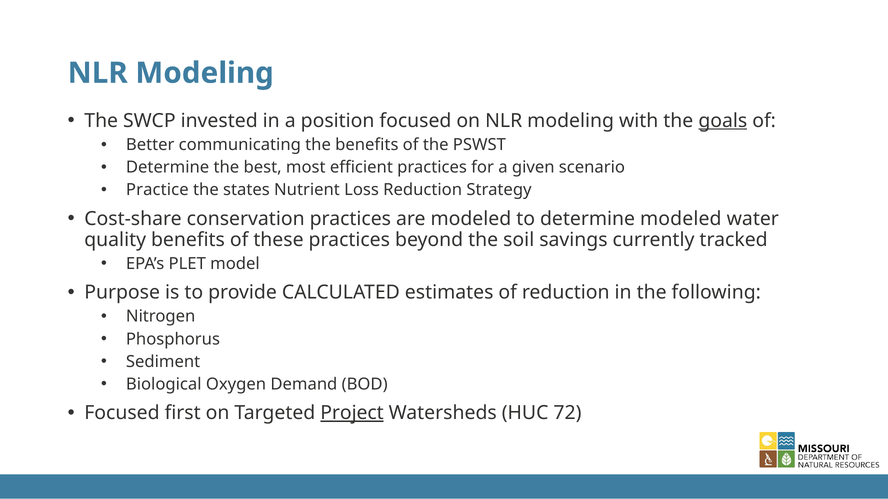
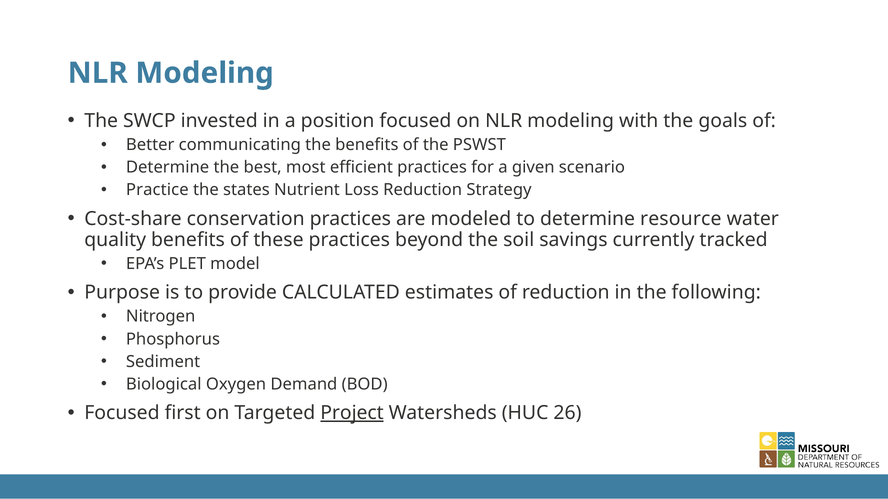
goals underline: present -> none
determine modeled: modeled -> resource
72: 72 -> 26
